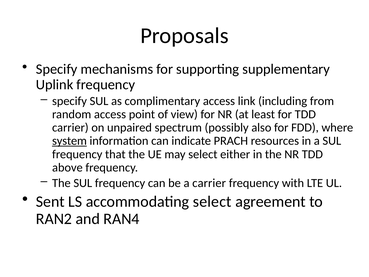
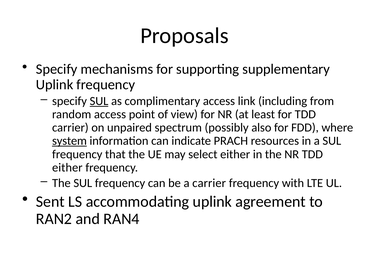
SUL at (99, 101) underline: none -> present
above at (67, 167): above -> either
accommodating select: select -> uplink
